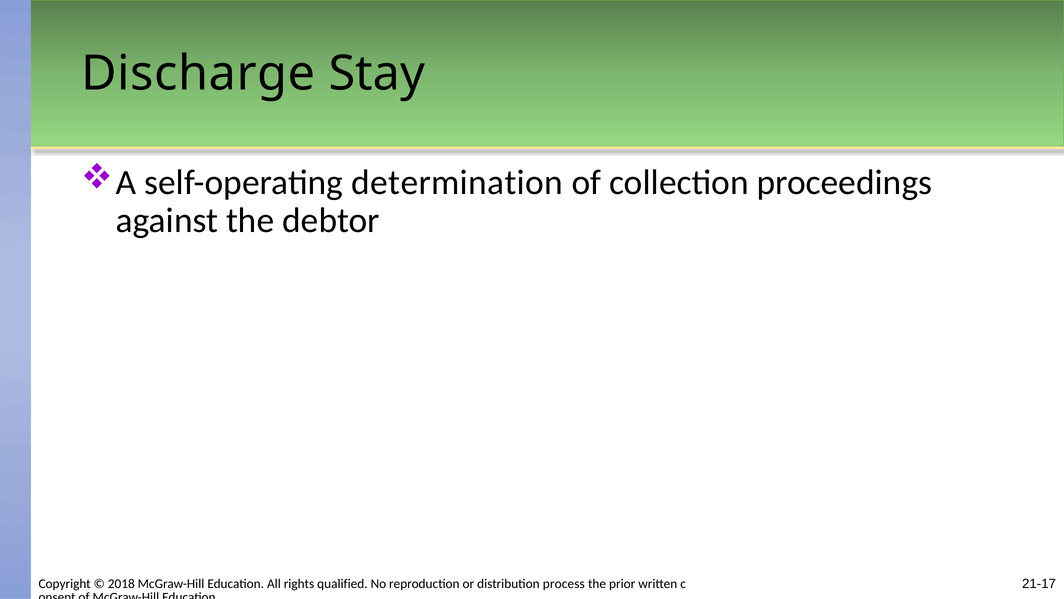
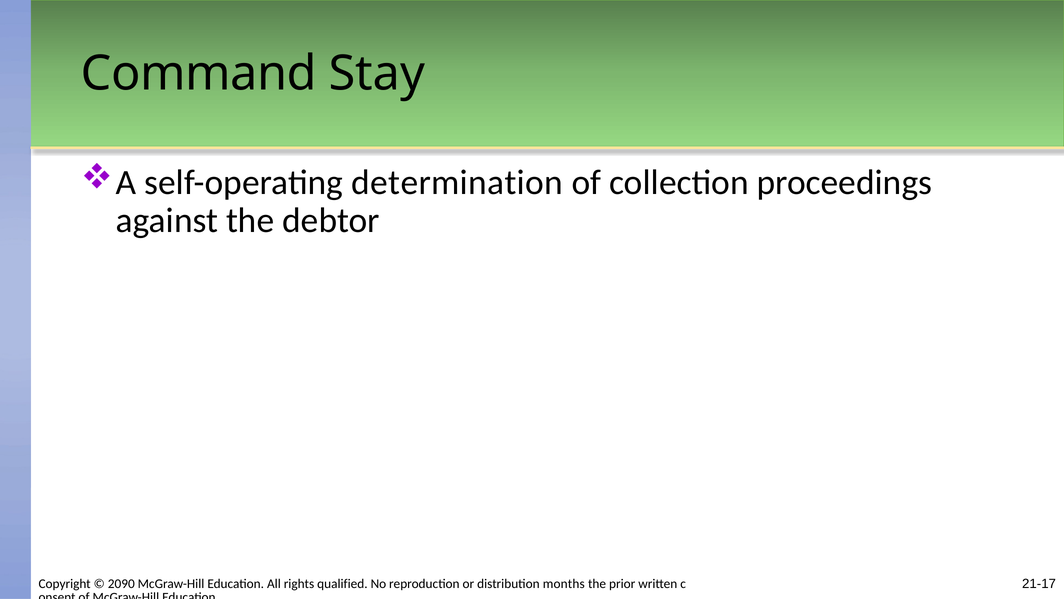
Discharge: Discharge -> Command
2018: 2018 -> 2090
process: process -> months
